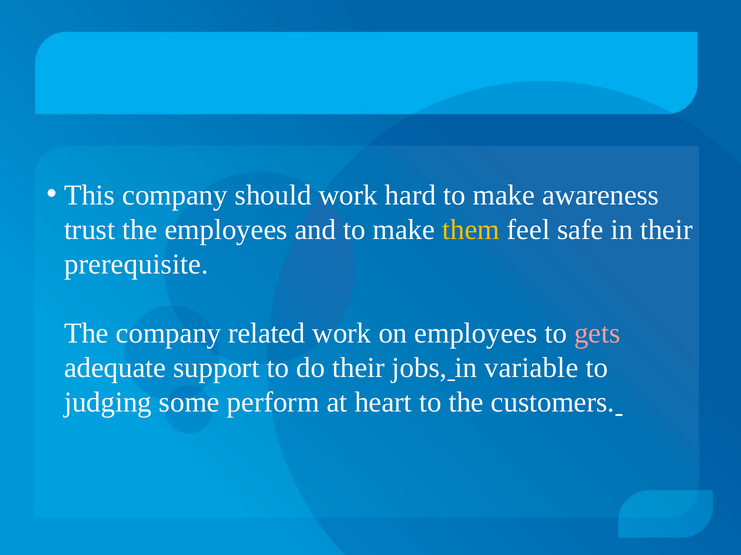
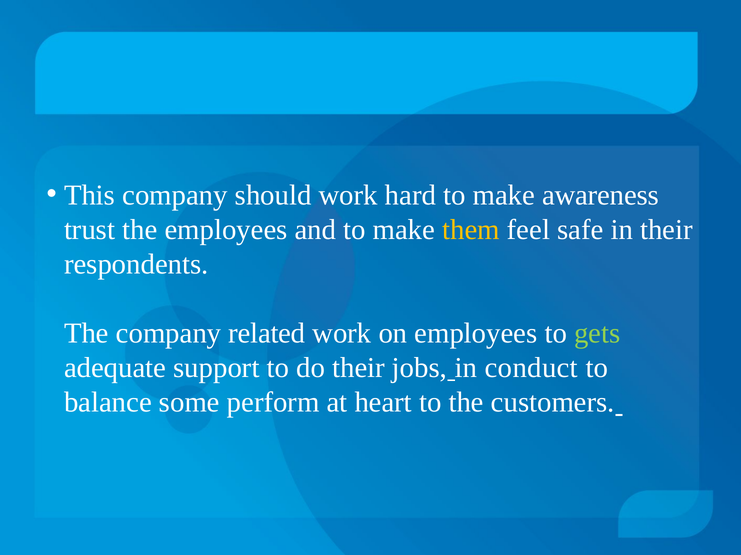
prerequisite: prerequisite -> respondents
gets colour: pink -> light green
variable: variable -> conduct
judging: judging -> balance
